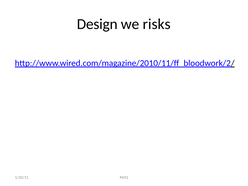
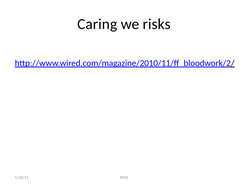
Design: Design -> Caring
